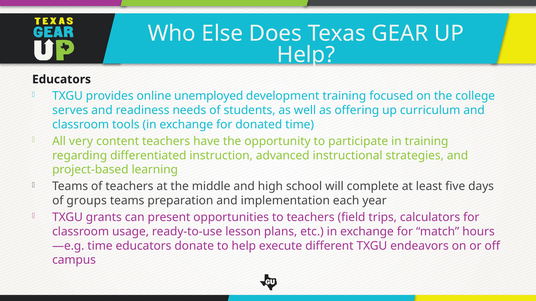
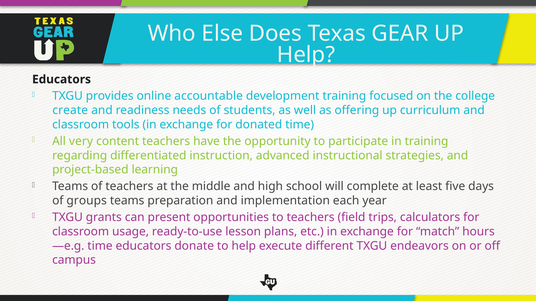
unemployed: unemployed -> accountable
serves: serves -> create
